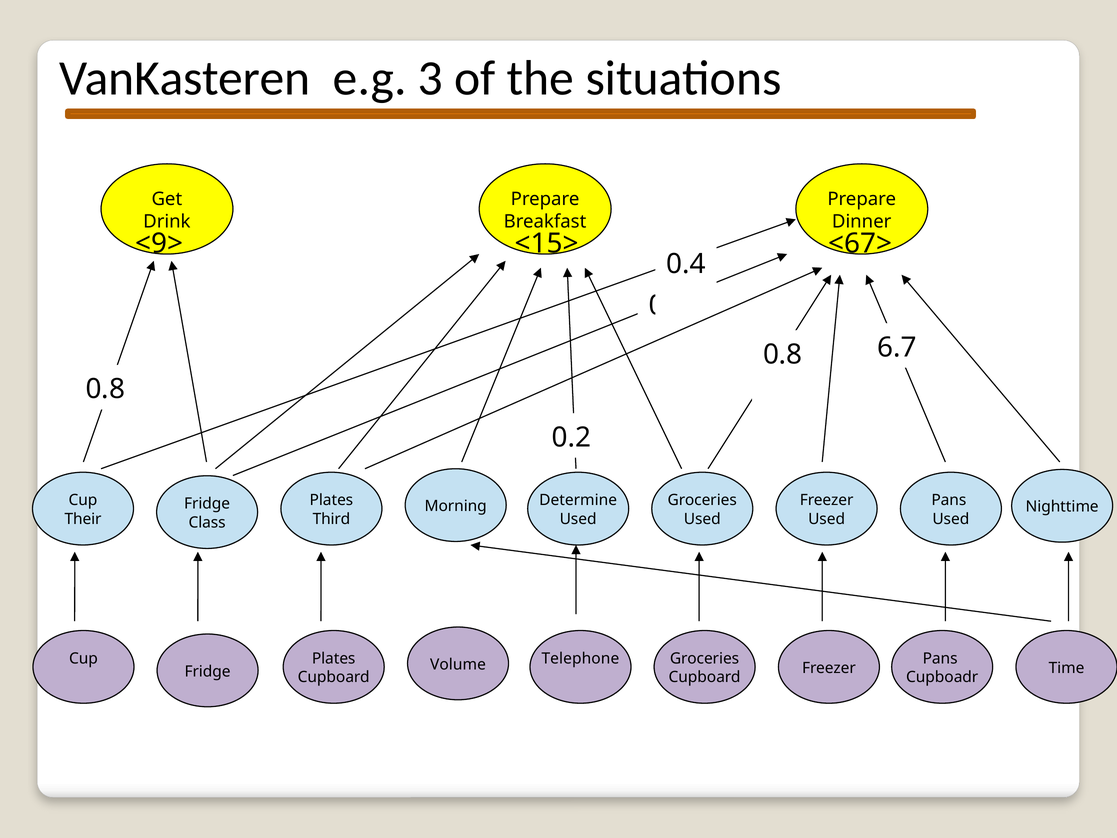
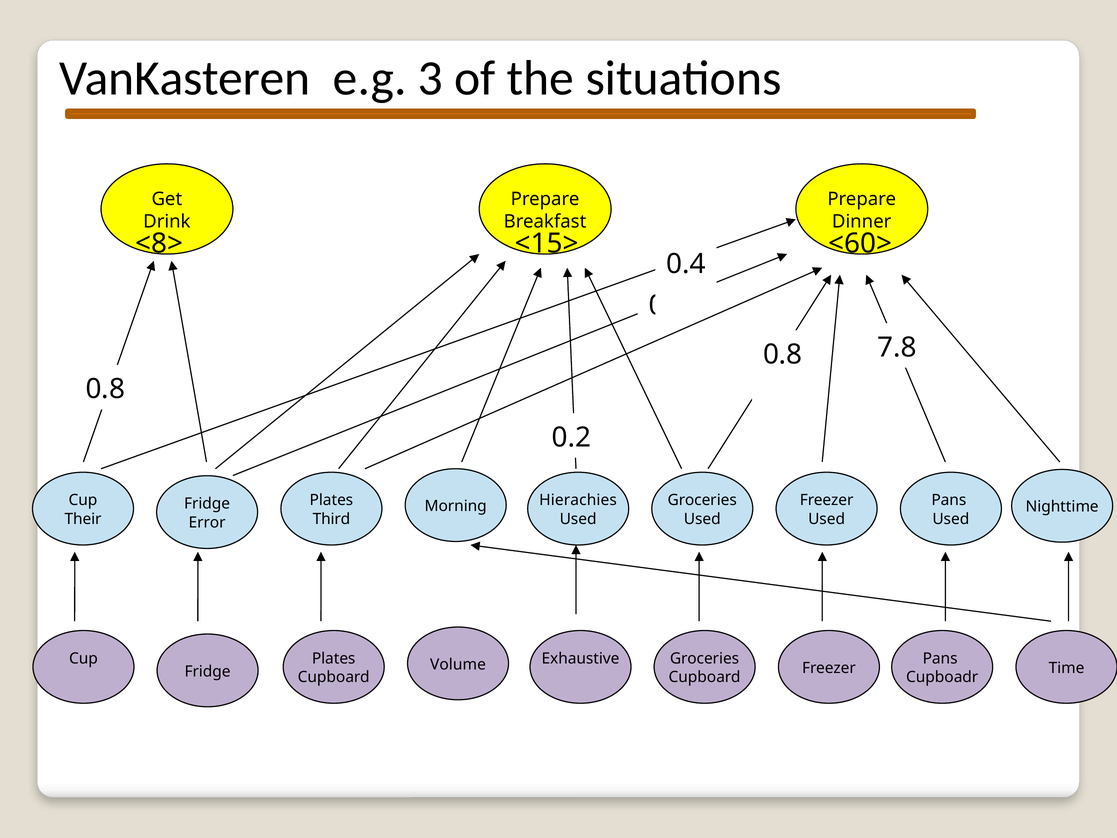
<9>: <9> -> <8>
<67>: <67> -> <60>
6.7: 6.7 -> 7.8
Determine: Determine -> Hierachies
Class: Class -> Error
Telephone: Telephone -> Exhaustive
